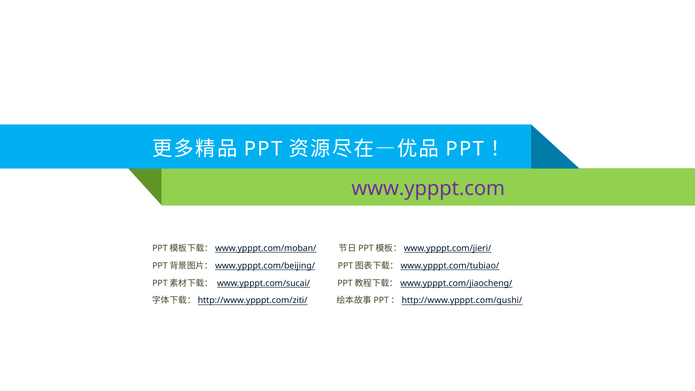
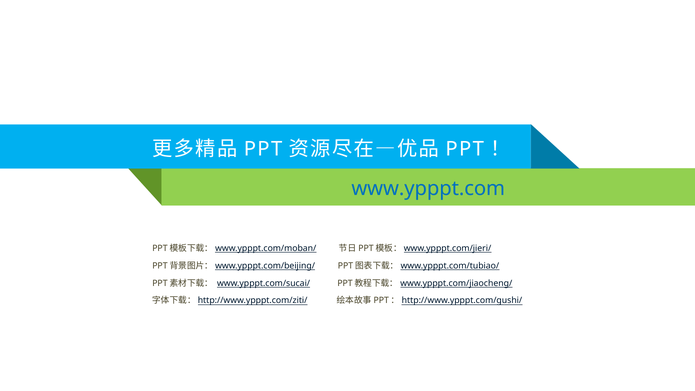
www.ypppt.com colour: purple -> blue
